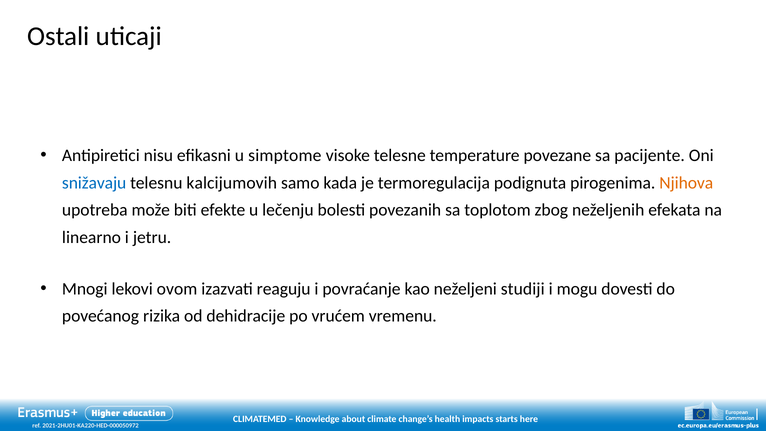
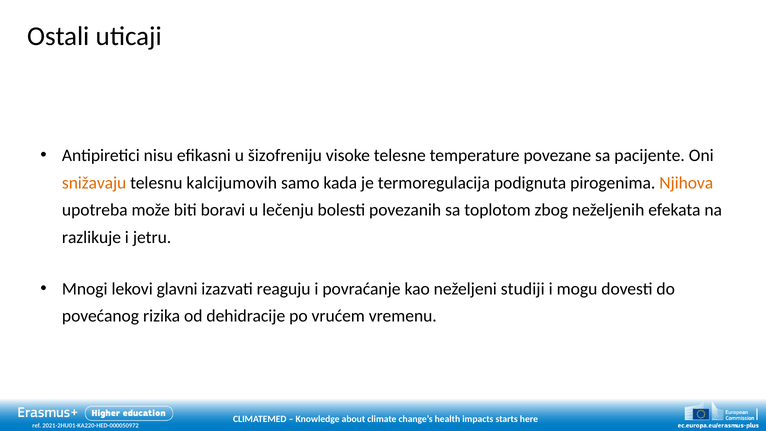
simptome: simptome -> šizofreniju
snižavaju colour: blue -> orange
efekte: efekte -> boravi
linearno: linearno -> razlikuje
ovom: ovom -> glavni
